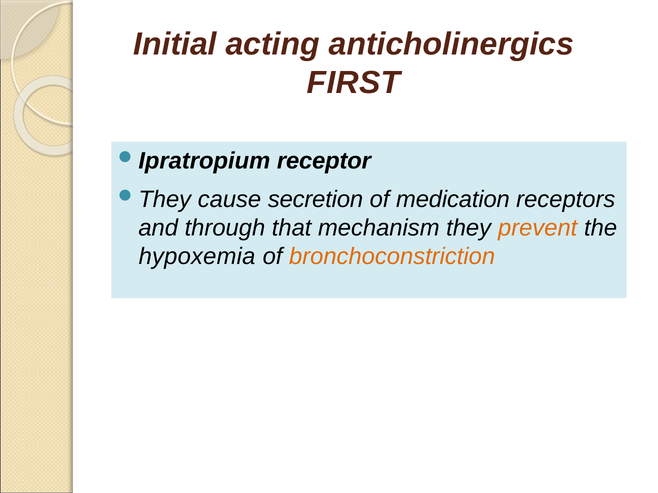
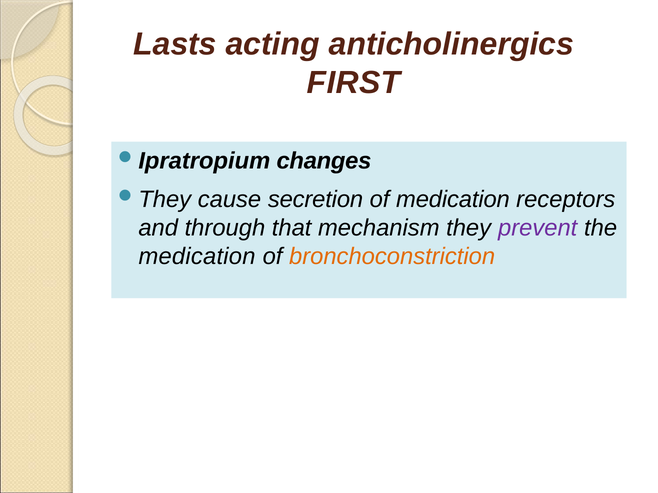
Initial: Initial -> Lasts
receptor: receptor -> changes
prevent colour: orange -> purple
hypoxemia at (197, 257): hypoxemia -> medication
